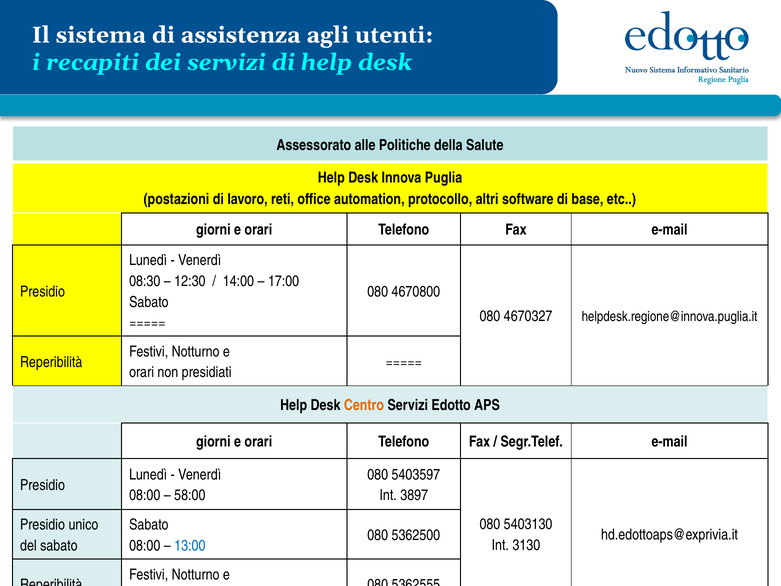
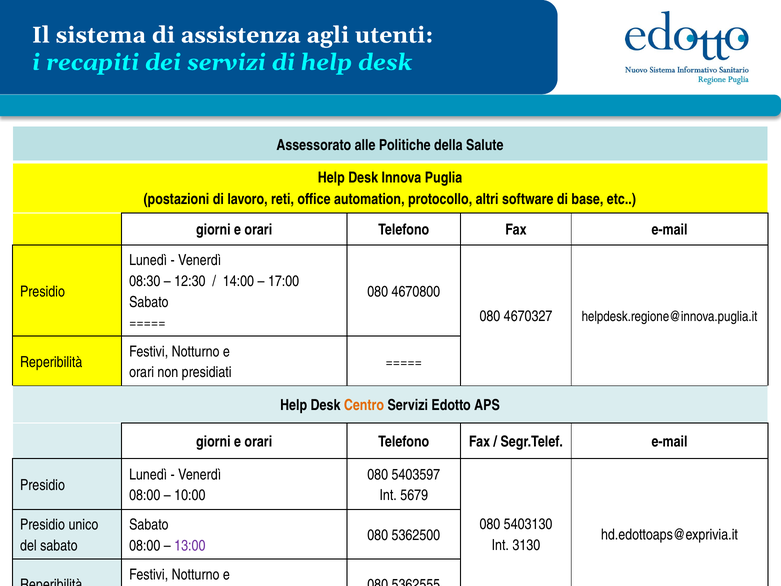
58:00: 58:00 -> 10:00
3897: 3897 -> 5679
13:00 colour: blue -> purple
